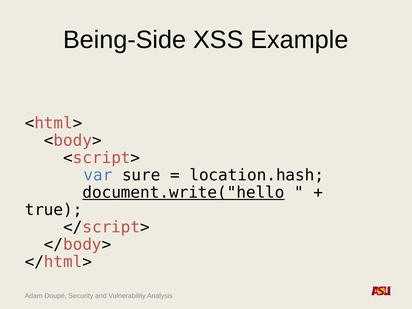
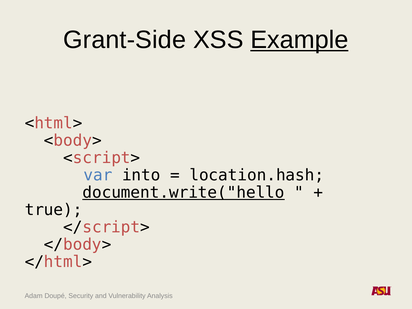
Being-Side: Being-Side -> Grant-Side
Example underline: none -> present
sure: sure -> into
